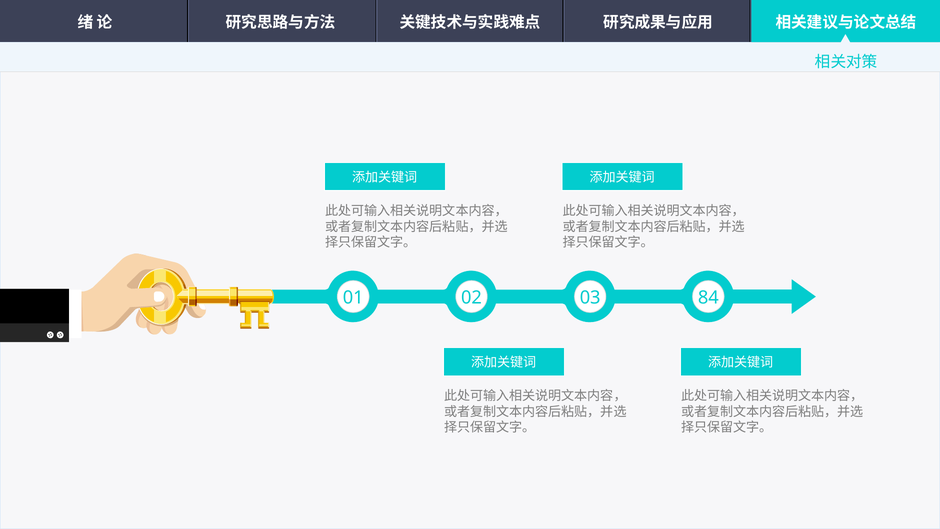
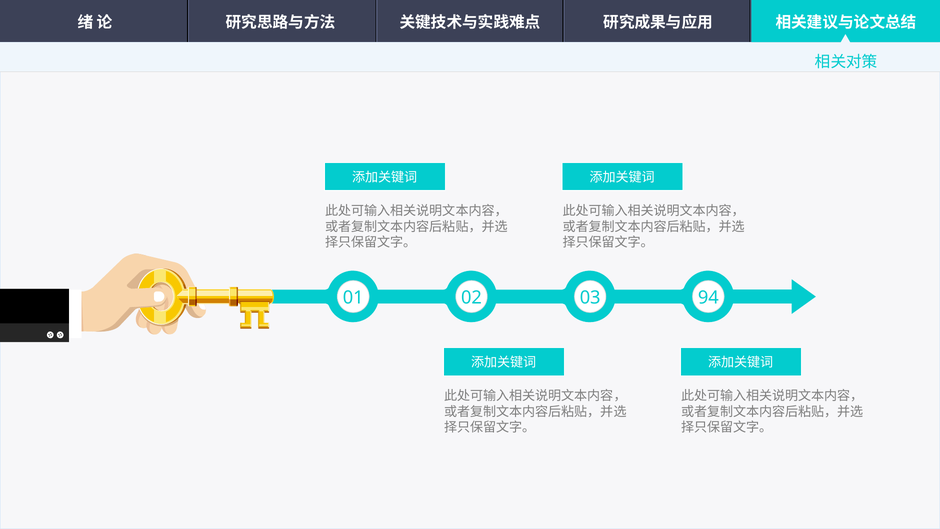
84: 84 -> 94
